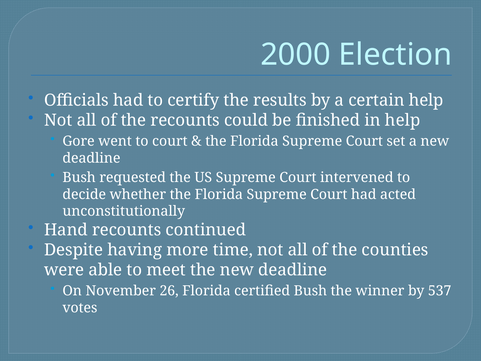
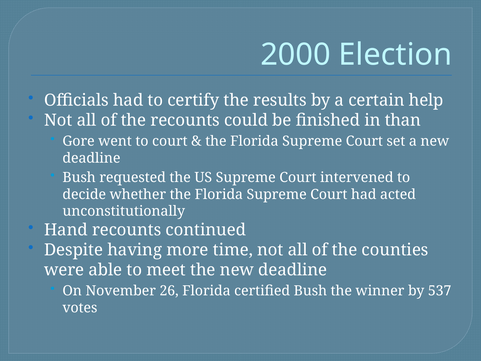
in help: help -> than
